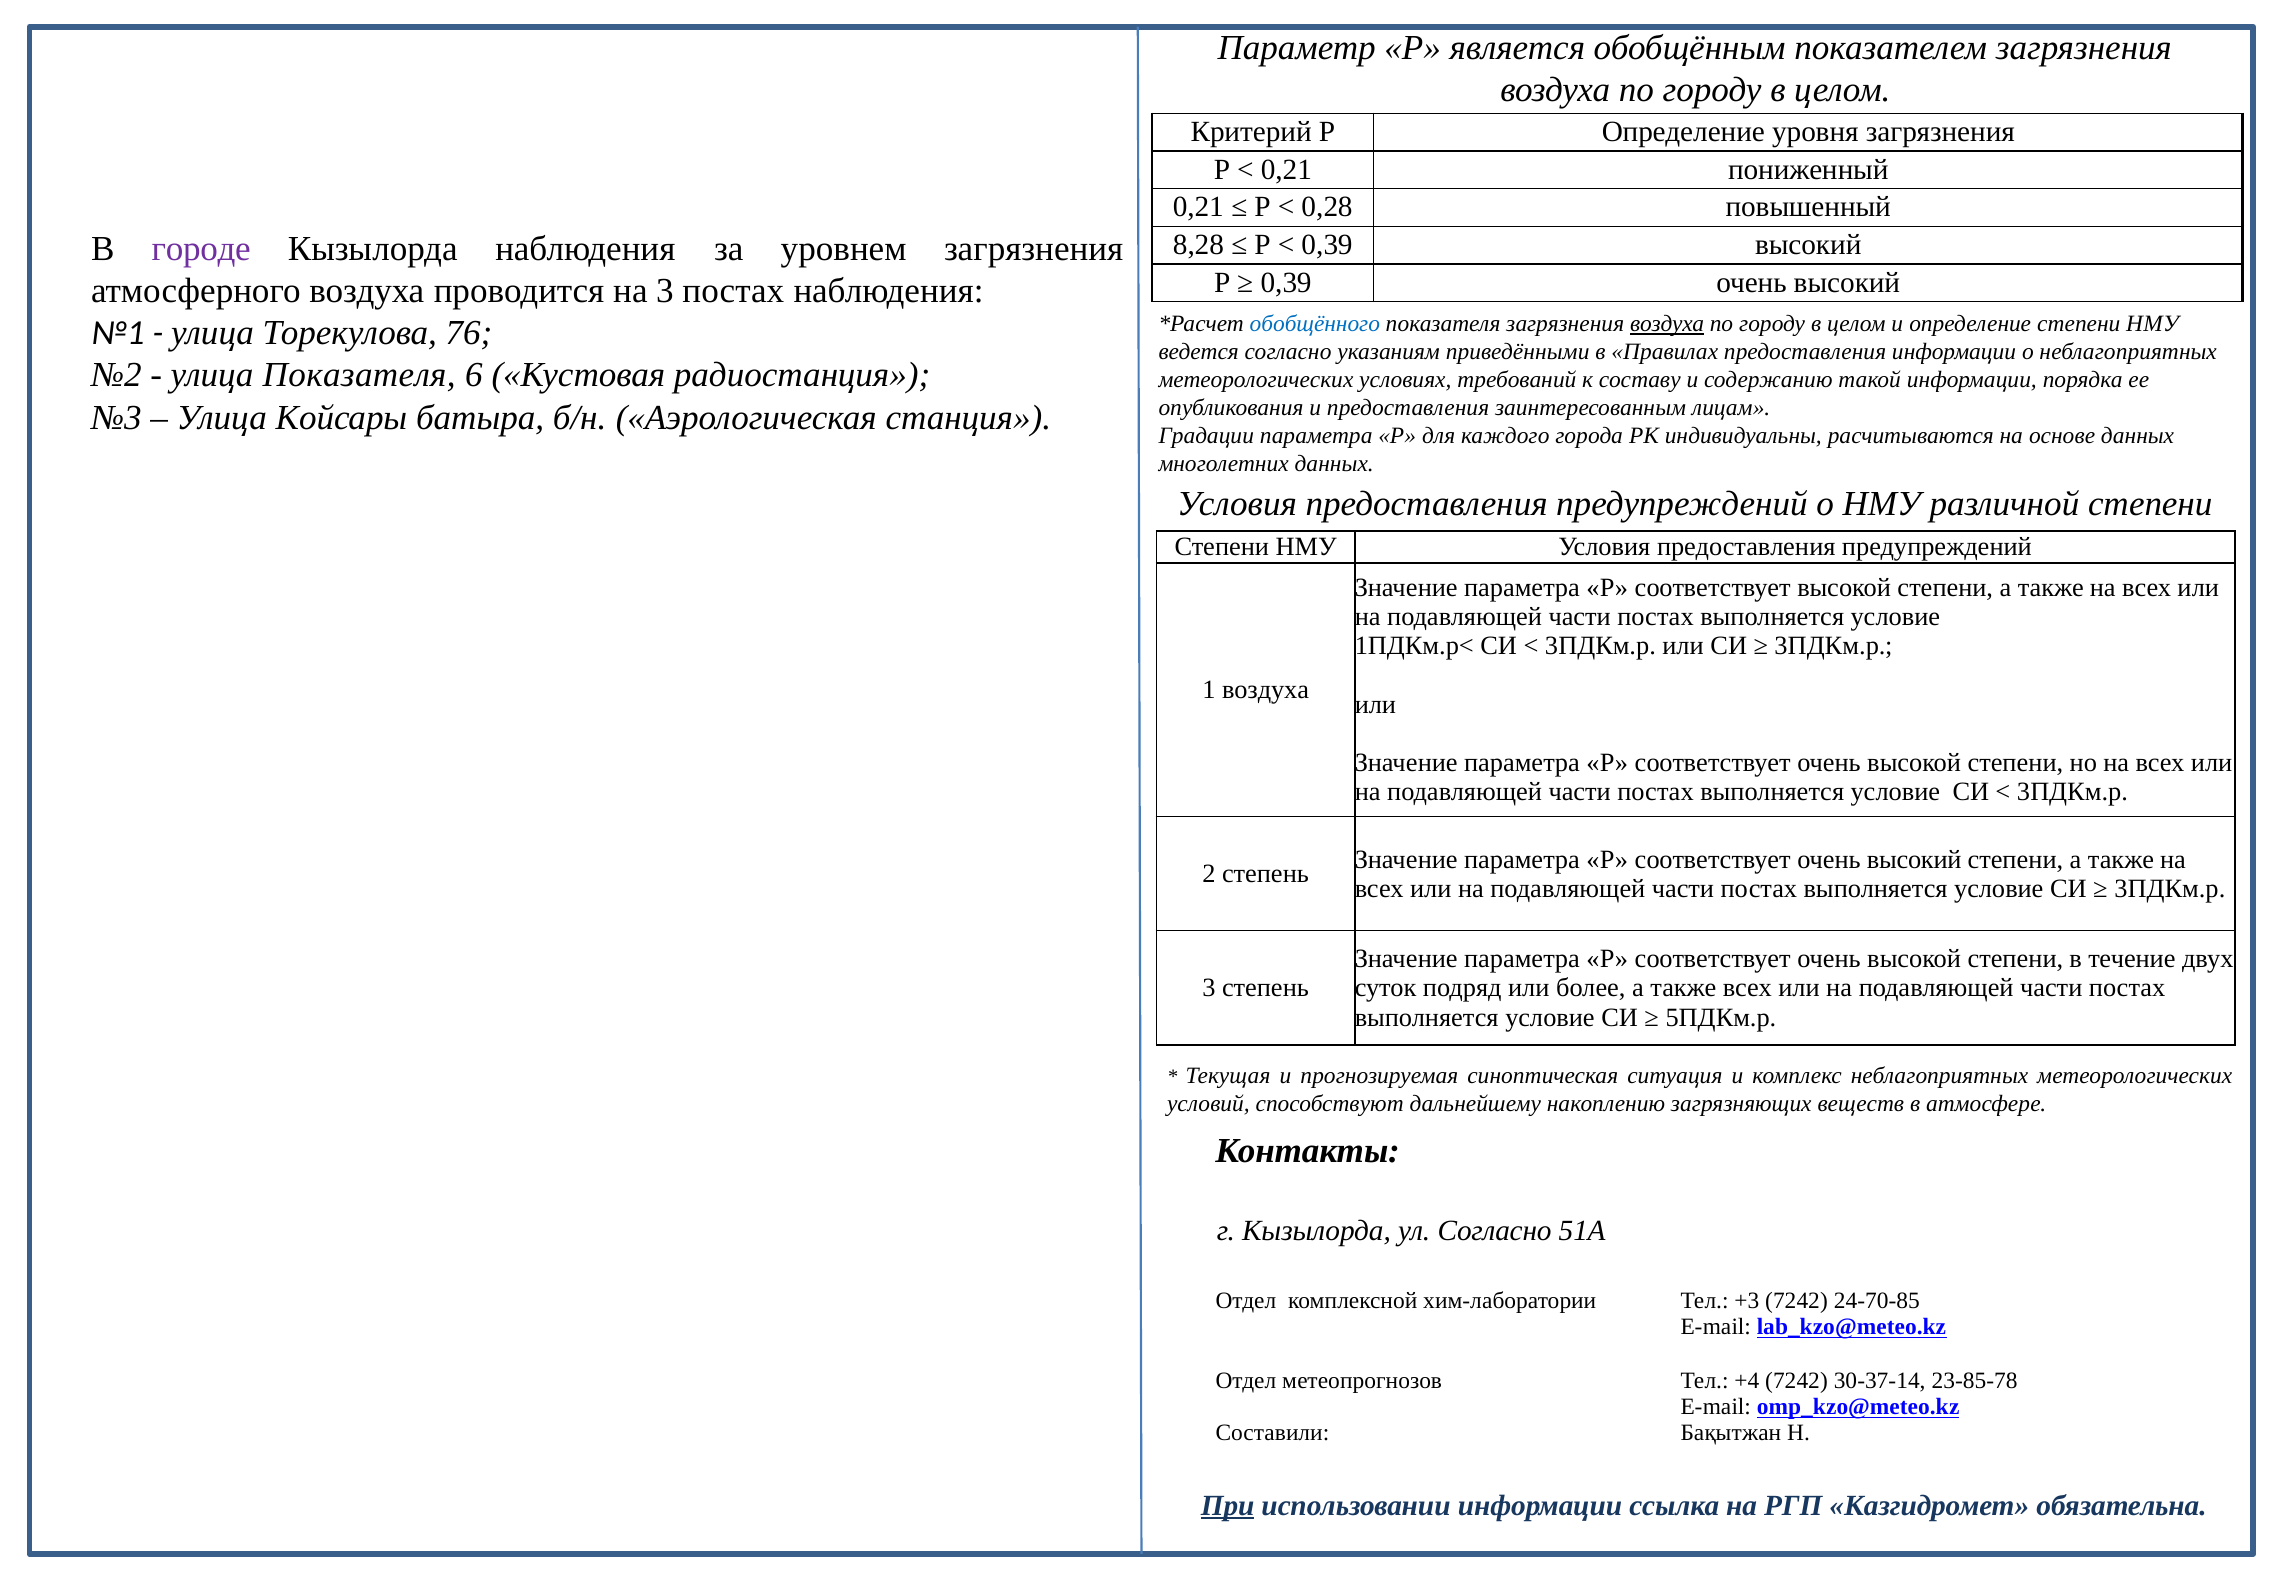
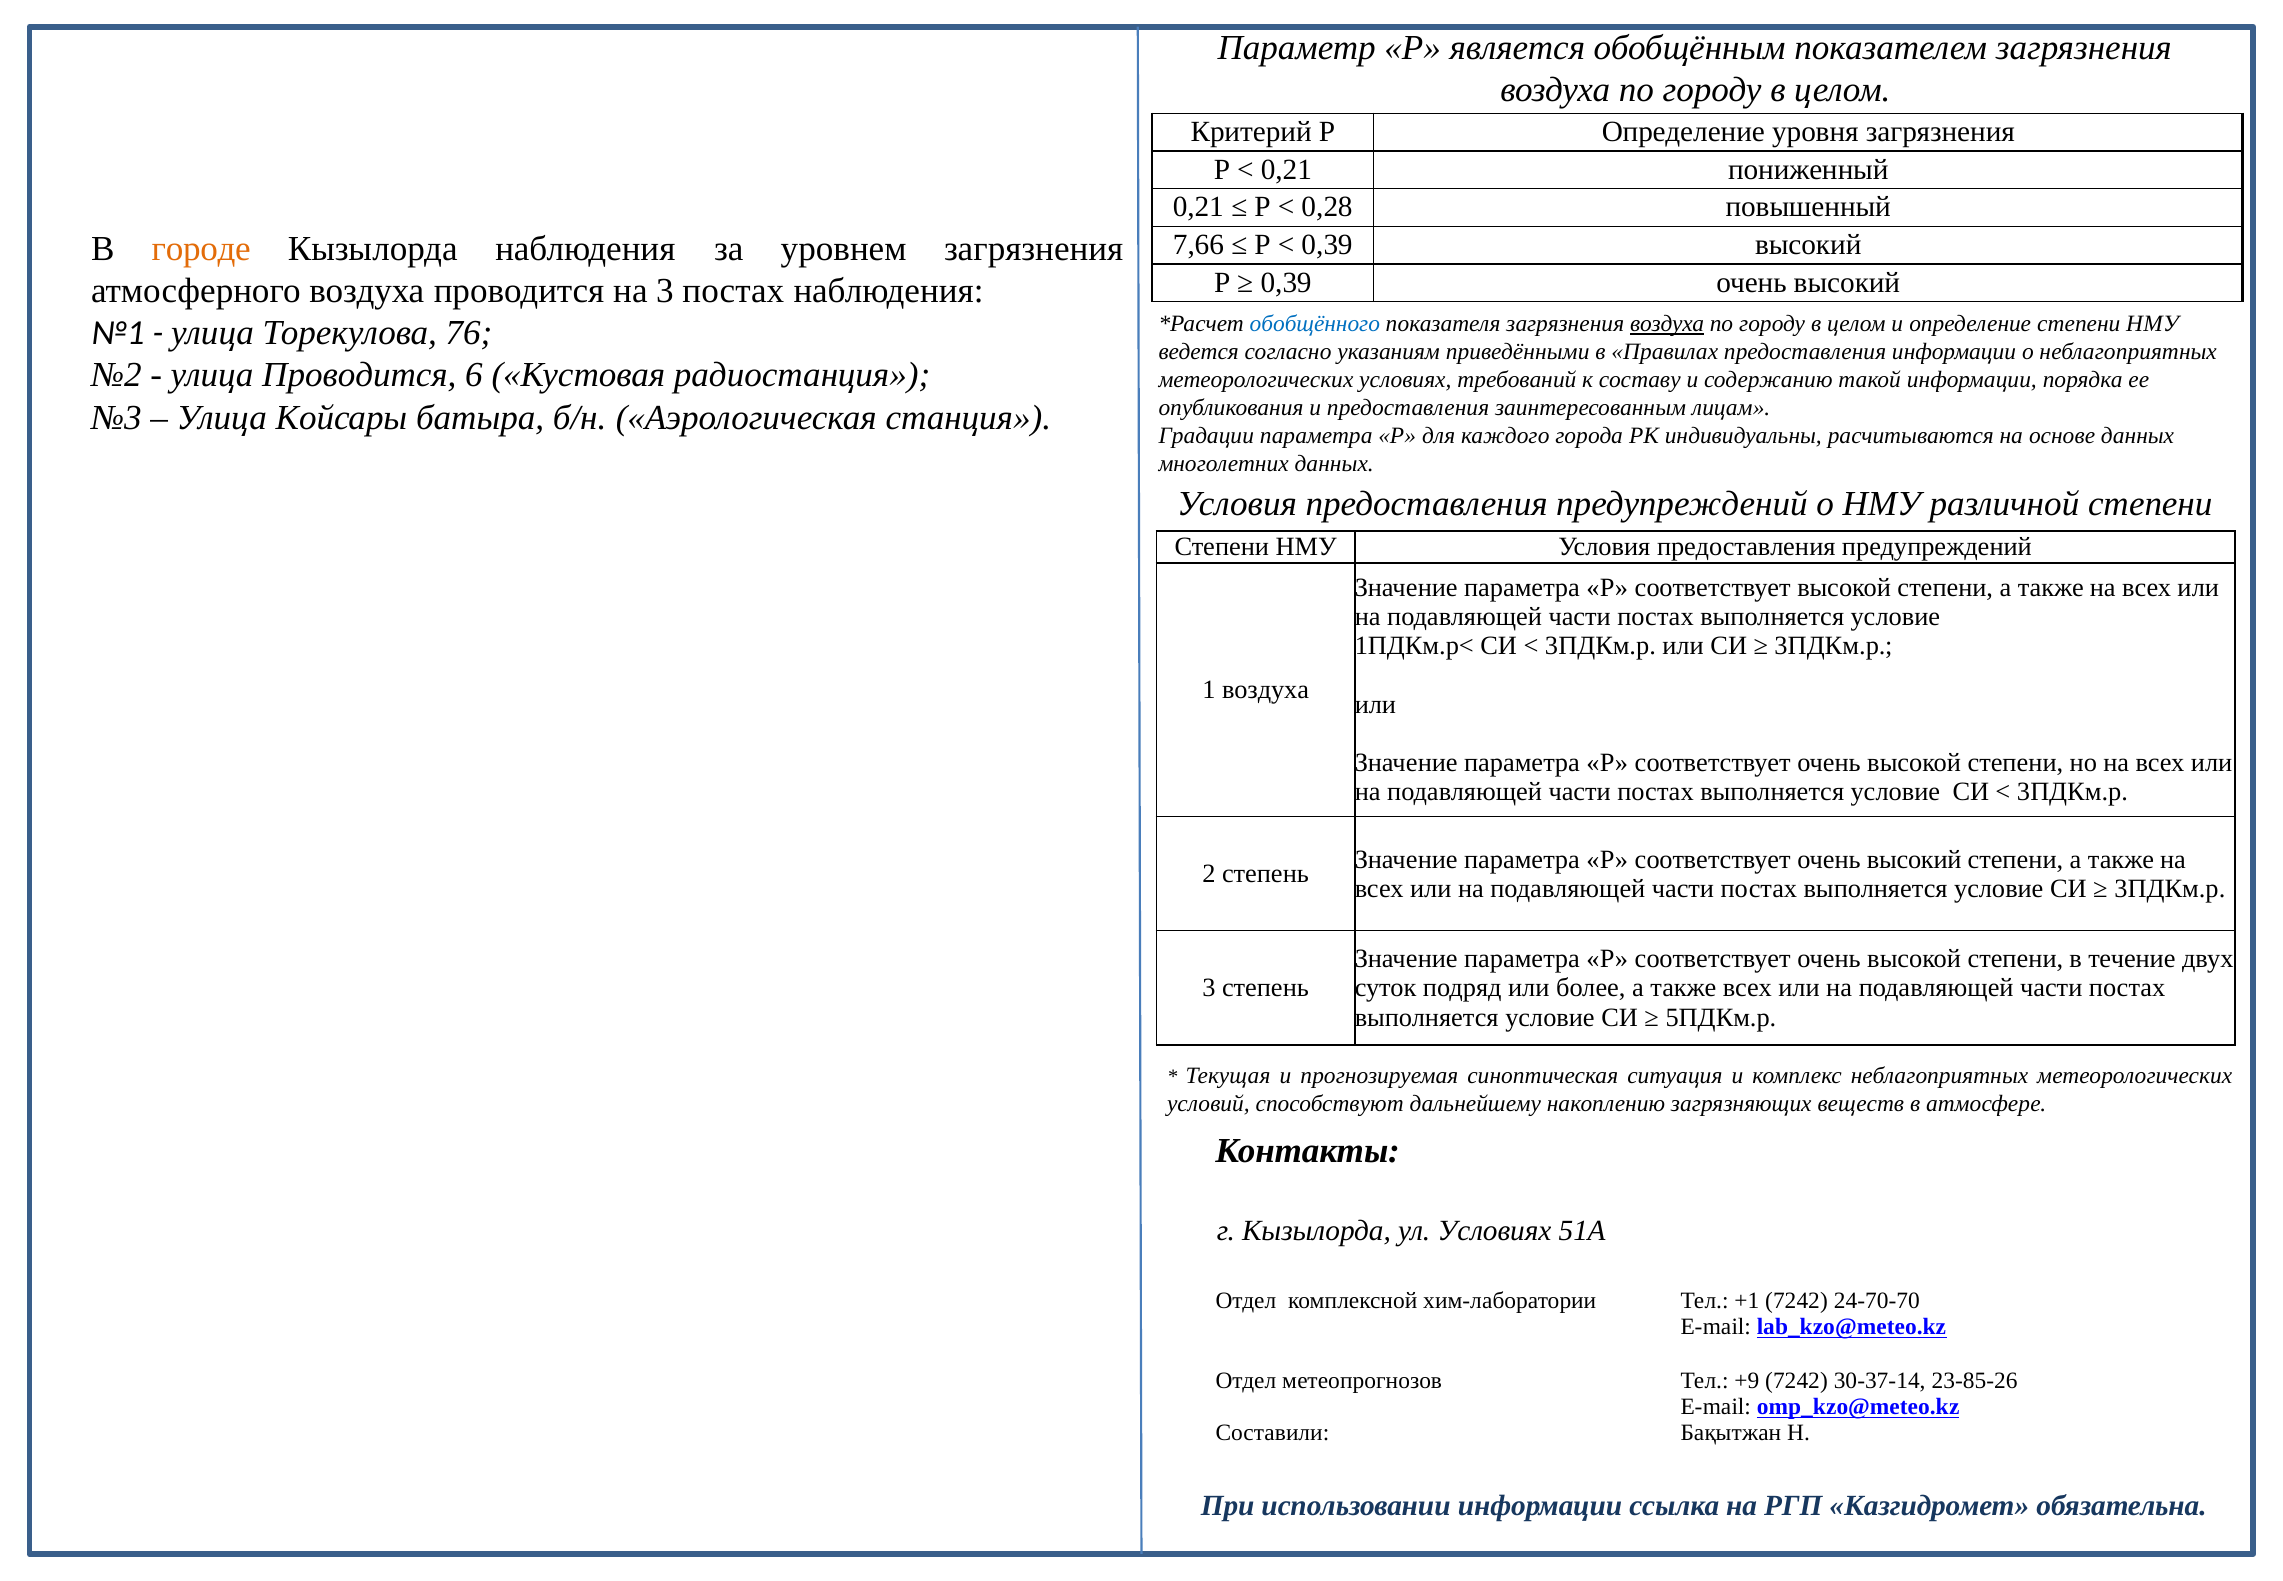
8,28: 8,28 -> 7,66
городе colour: purple -> orange
улица Показателя: Показателя -> Проводится
ул Согласно: Согласно -> Условиях
+3: +3 -> +1
24-70-85: 24-70-85 -> 24-70-70
+4: +4 -> +9
23-85-78: 23-85-78 -> 23-85-26
При underline: present -> none
